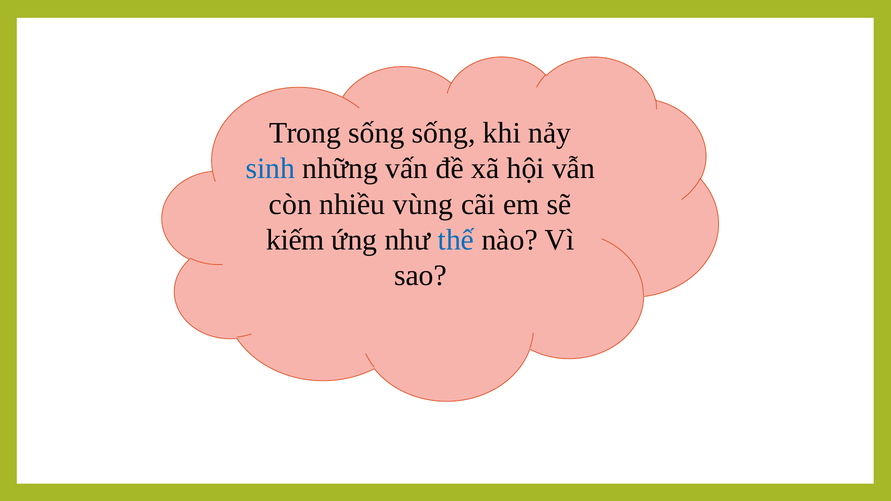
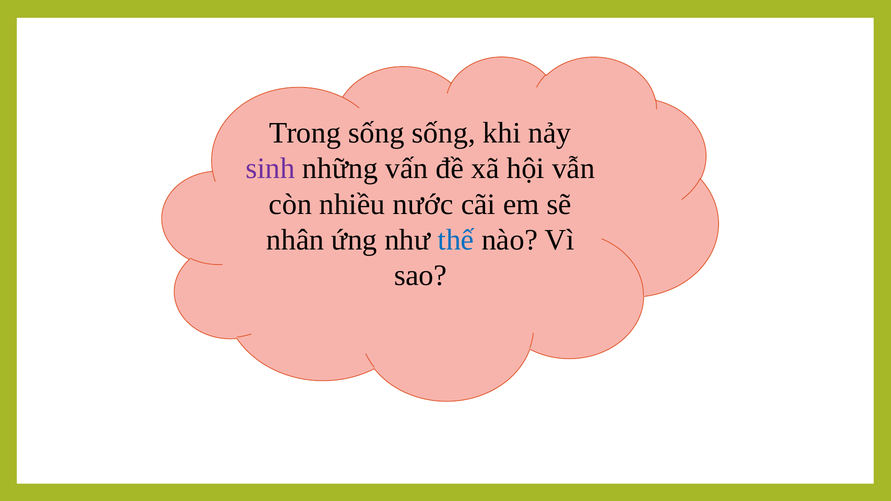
sinh colour: blue -> purple
vùng: vùng -> nước
kiếm: kiếm -> nhân
